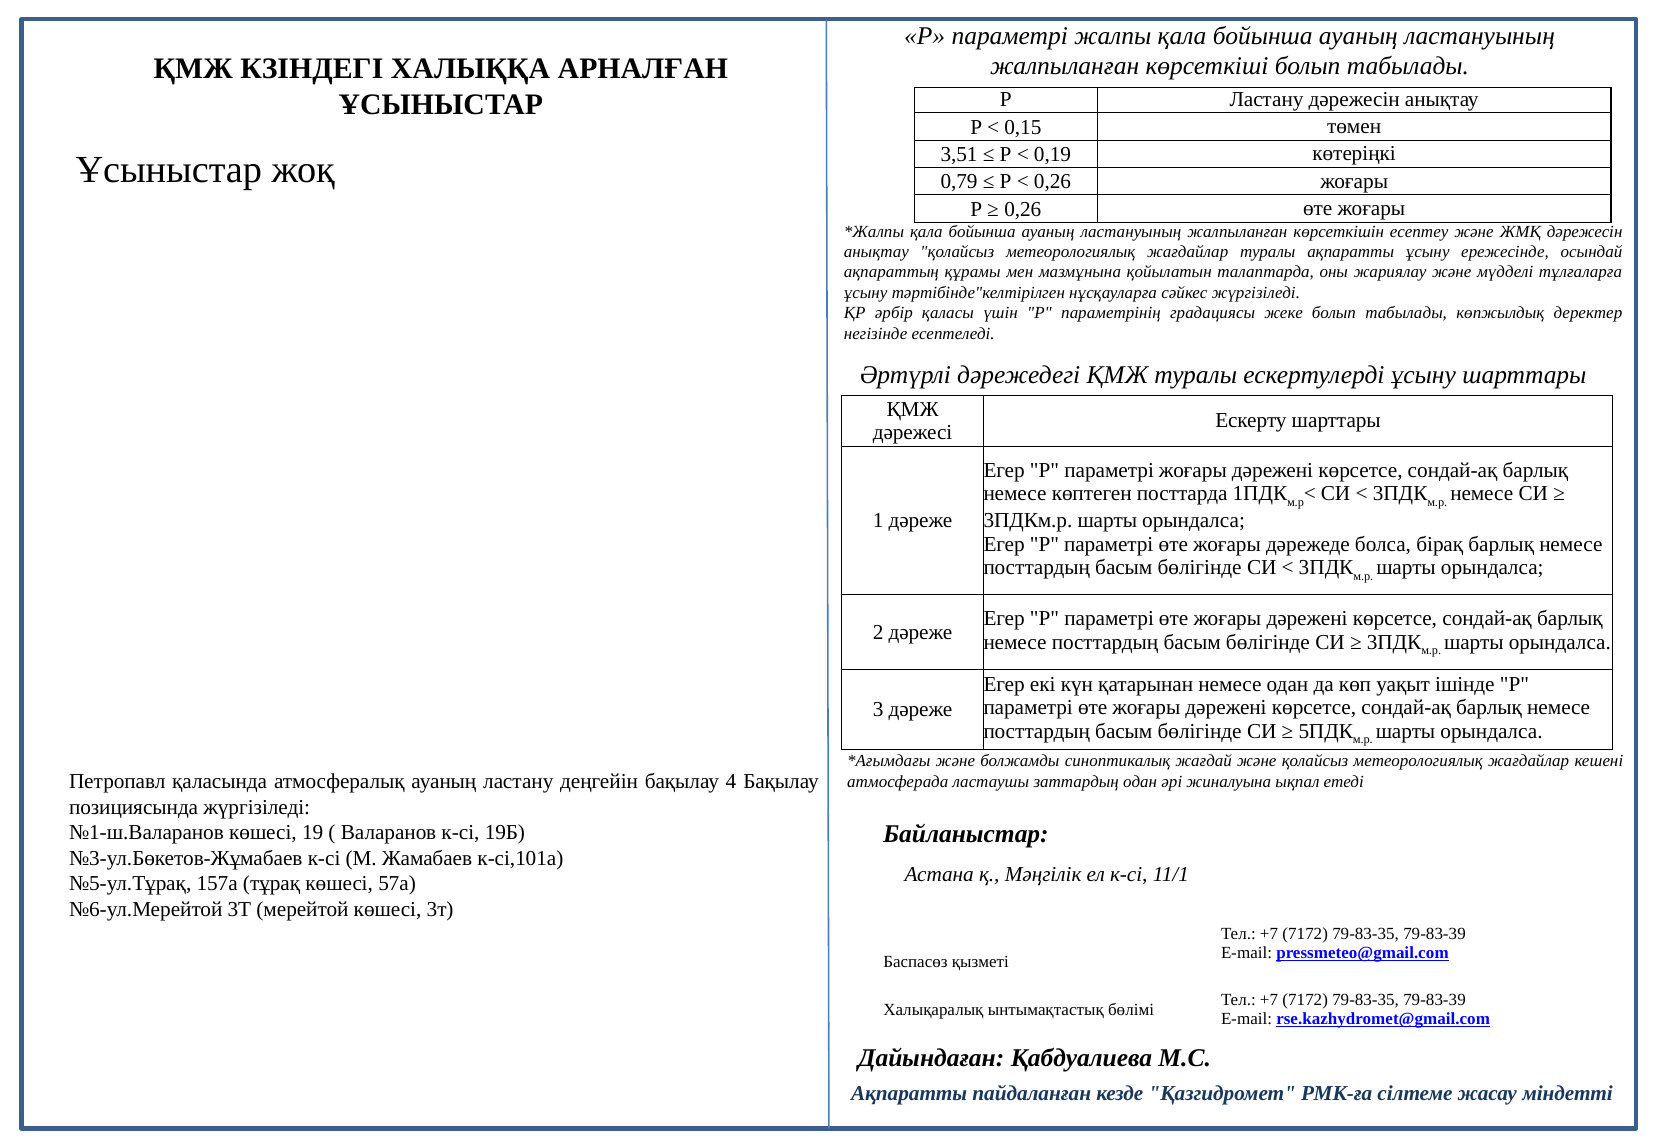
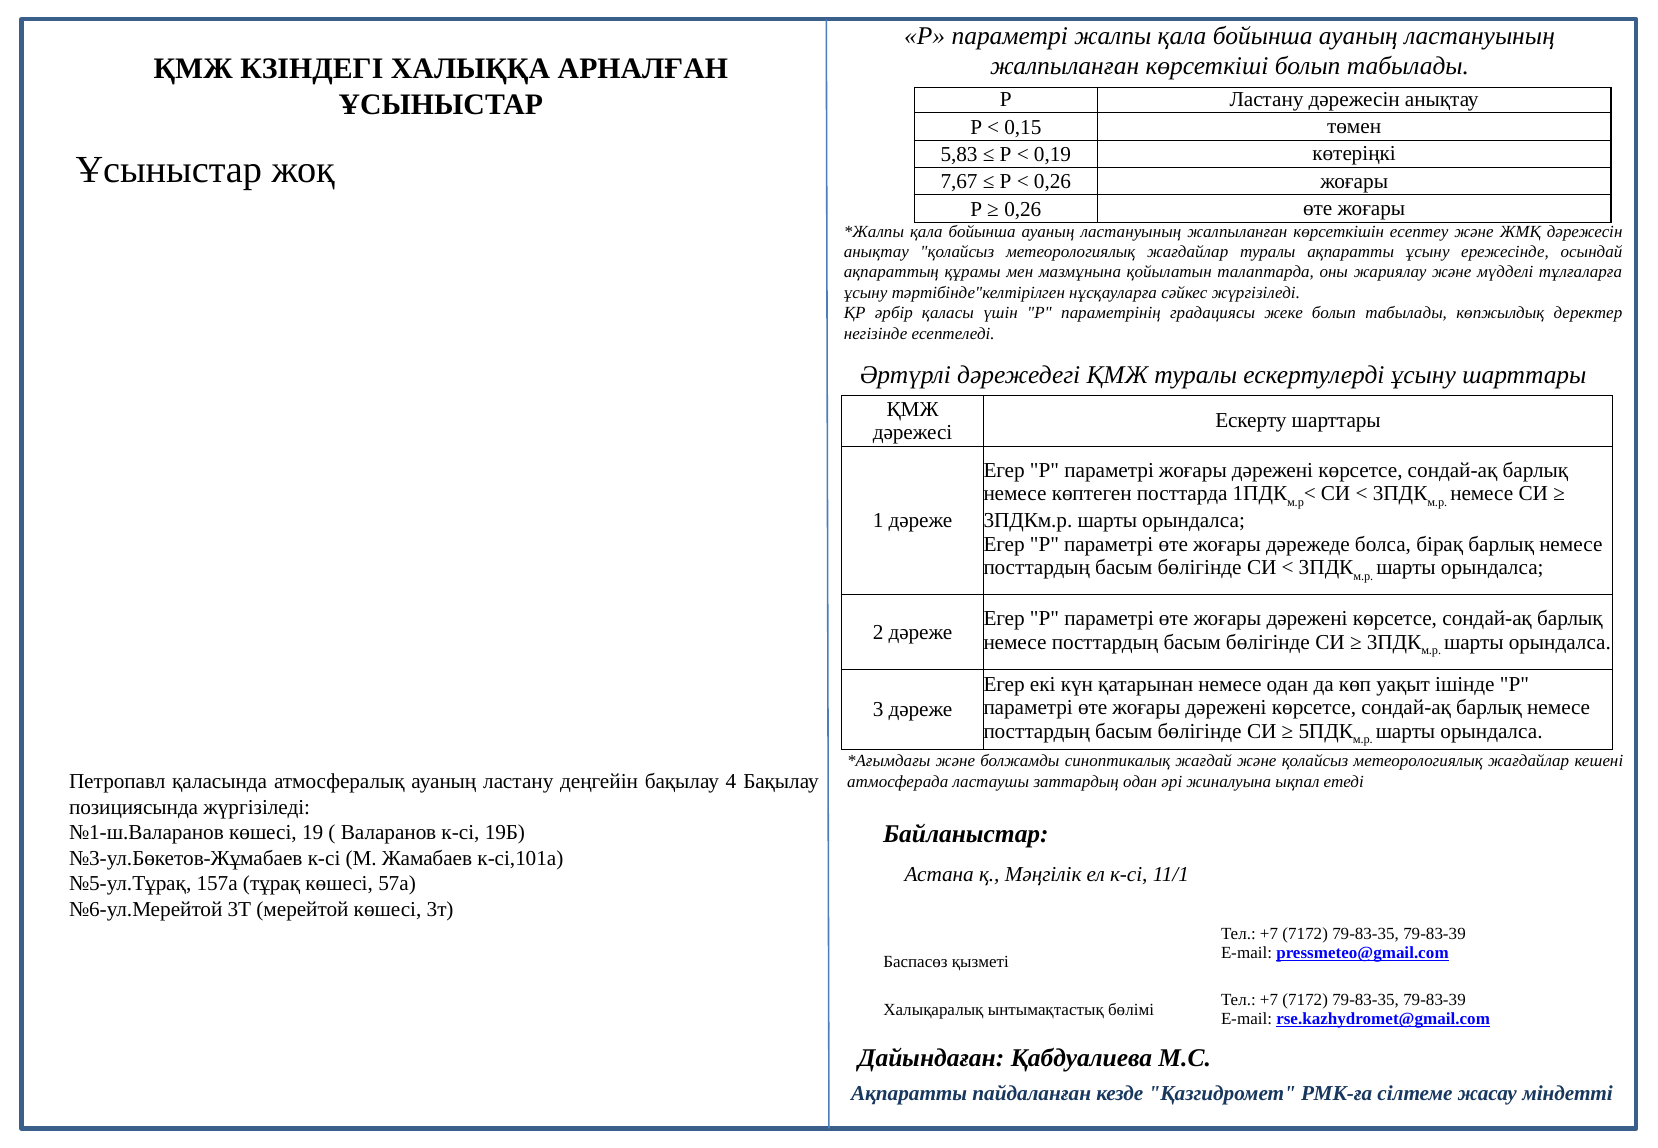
3,51: 3,51 -> 5,83
0,79: 0,79 -> 7,67
